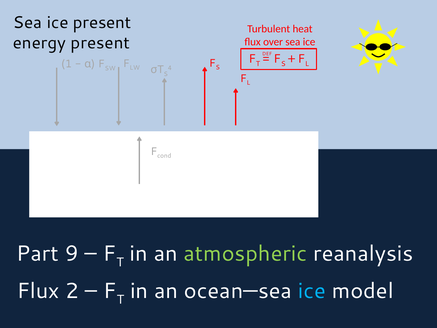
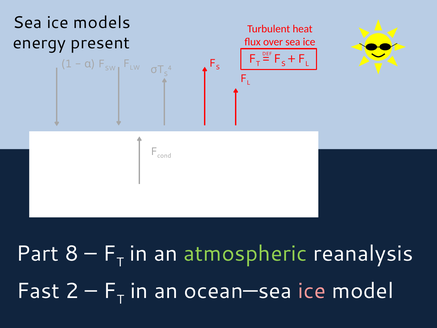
ice present: present -> models
9: 9 -> 8
Flux at (38, 291): Flux -> Fast
ice at (312, 291) colour: light blue -> pink
